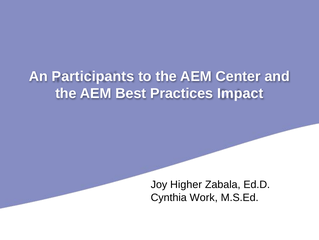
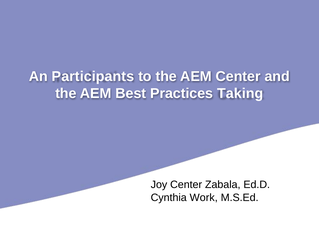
Impact: Impact -> Taking
Joy Higher: Higher -> Center
